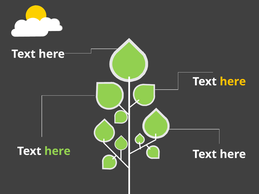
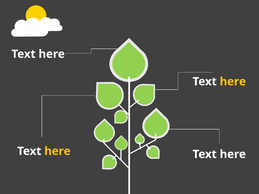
here at (57, 151) colour: light green -> yellow
